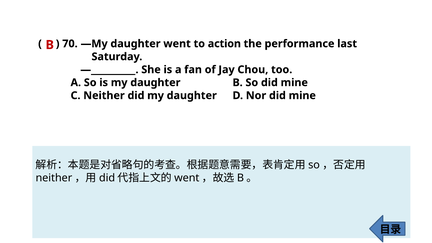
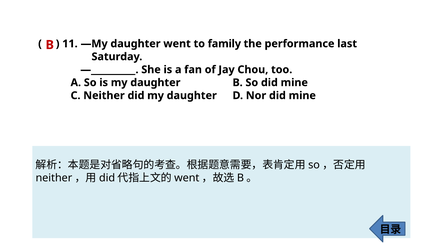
70: 70 -> 11
action: action -> family
